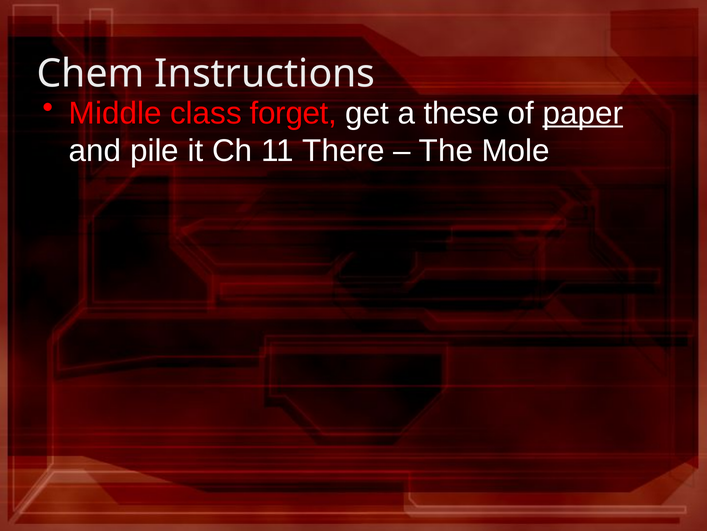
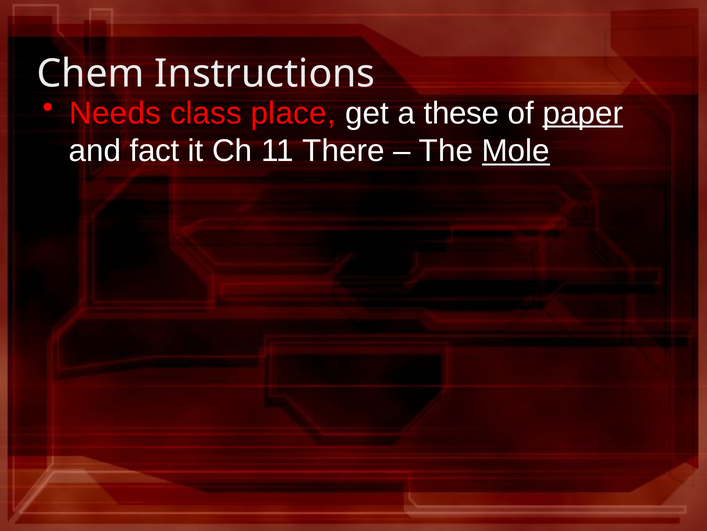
Middle: Middle -> Needs
forget: forget -> place
pile: pile -> fact
Mole underline: none -> present
